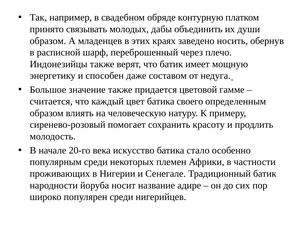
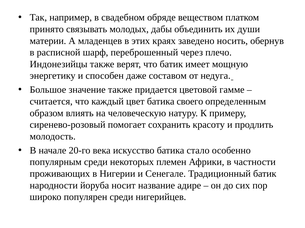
контурную: контурную -> веществом
образом at (48, 41): образом -> материи
